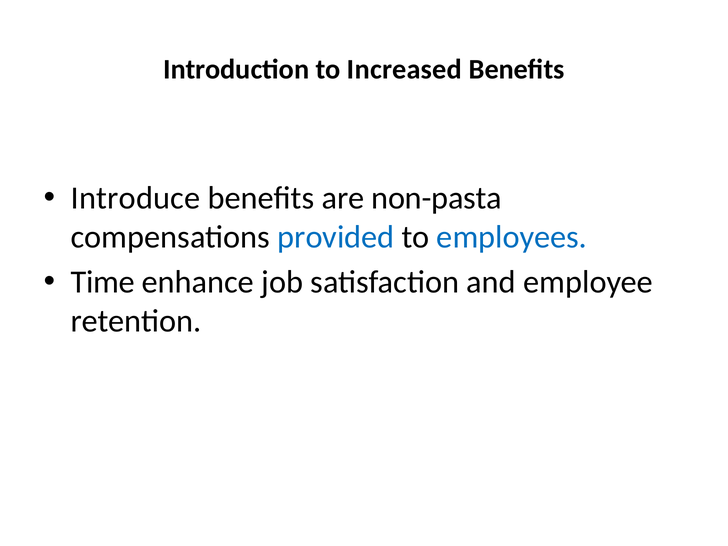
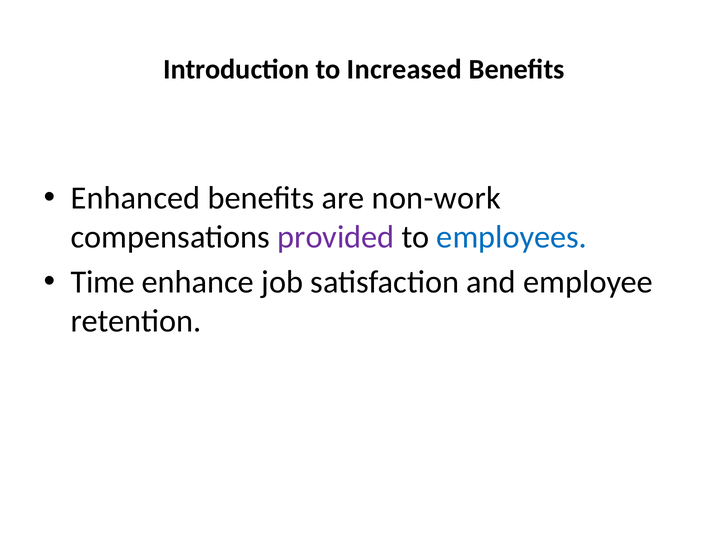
Introduce: Introduce -> Enhanced
non-pasta: non-pasta -> non-work
provided colour: blue -> purple
